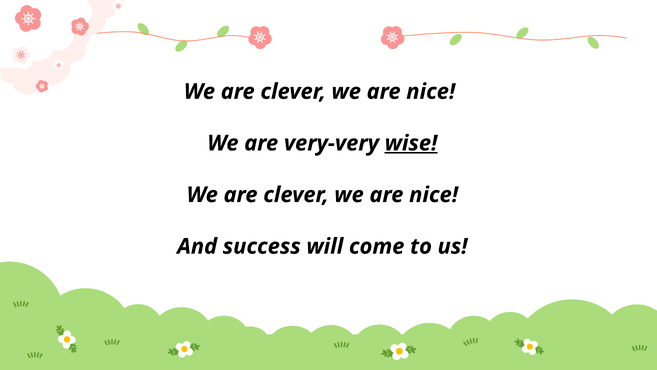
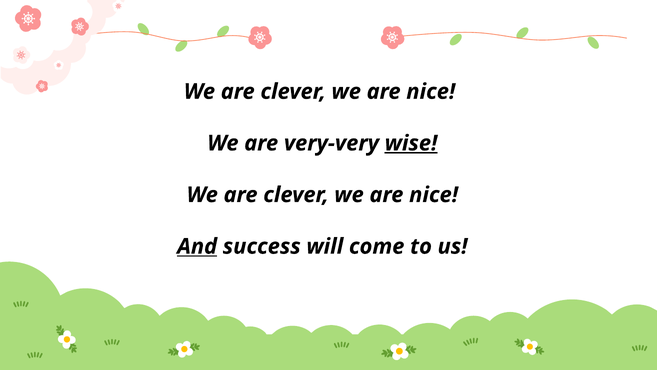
And underline: none -> present
